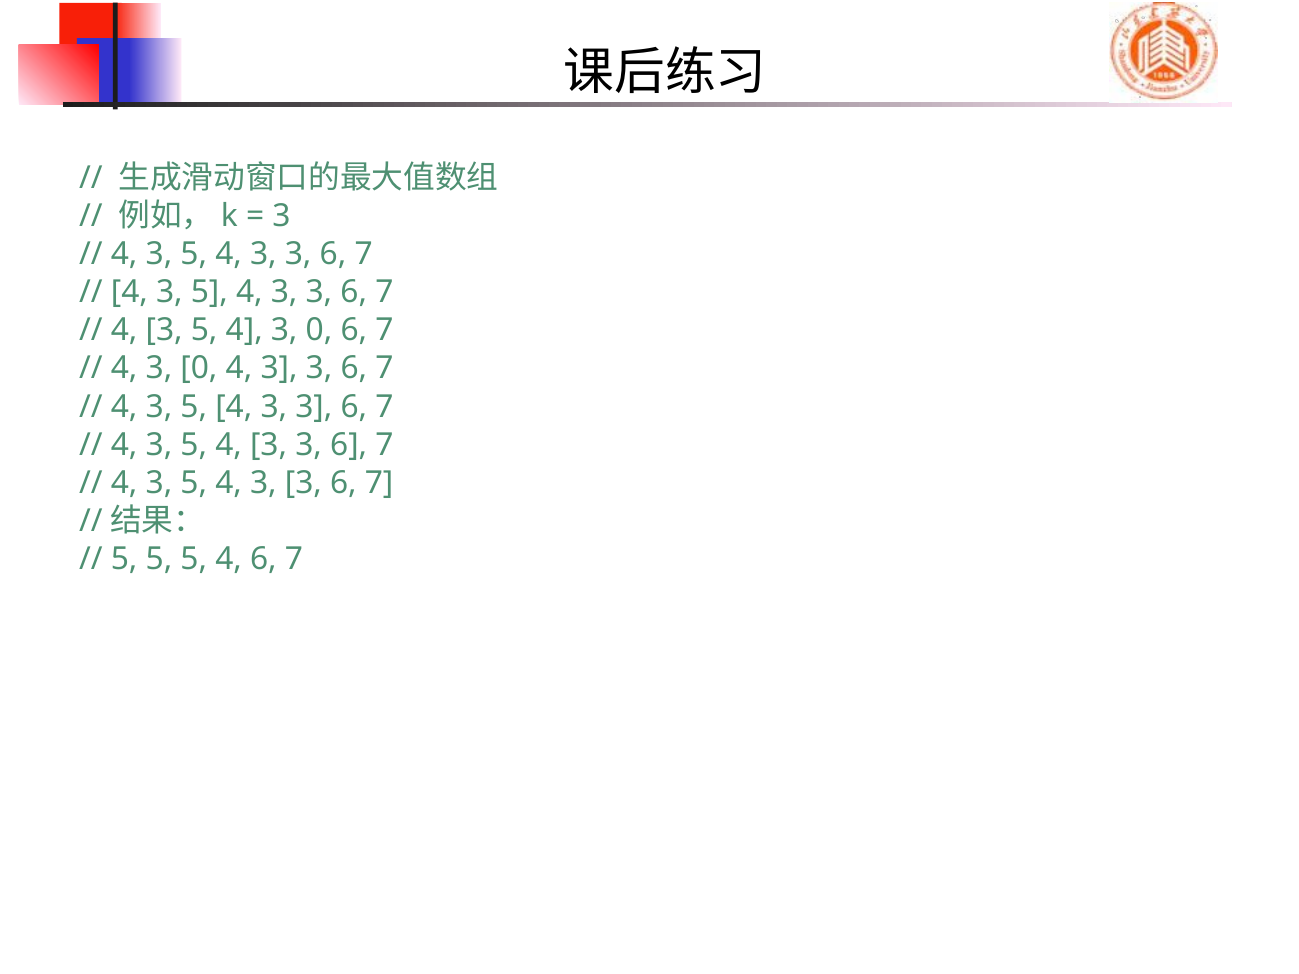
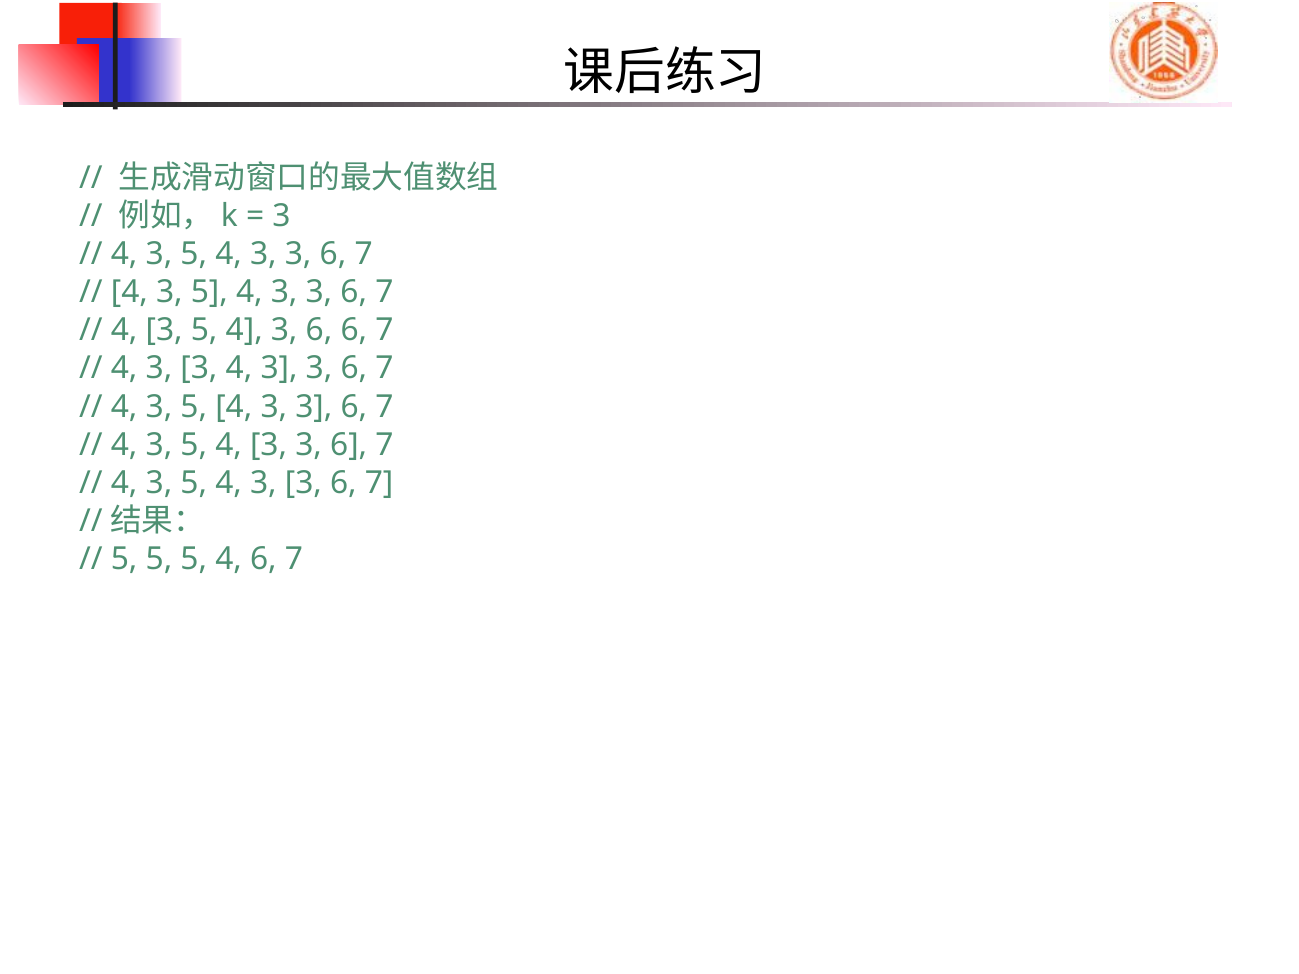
5 4 3 0: 0 -> 6
0 at (199, 369): 0 -> 3
